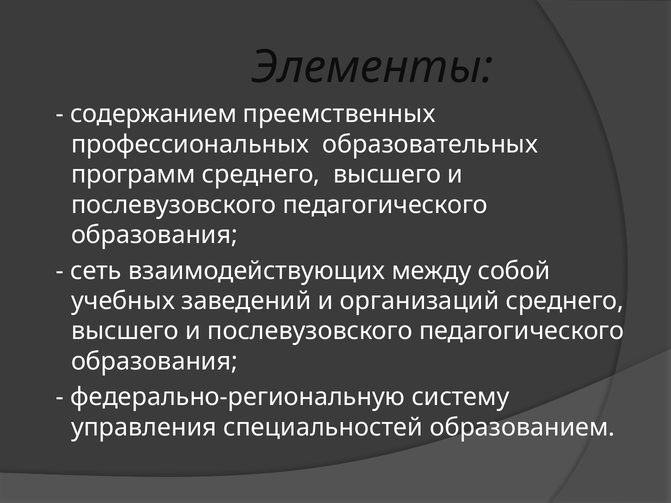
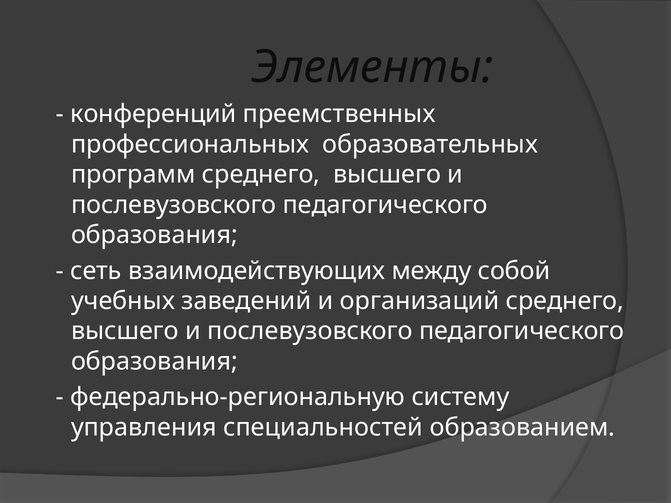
содержанием: содержанием -> конференций
